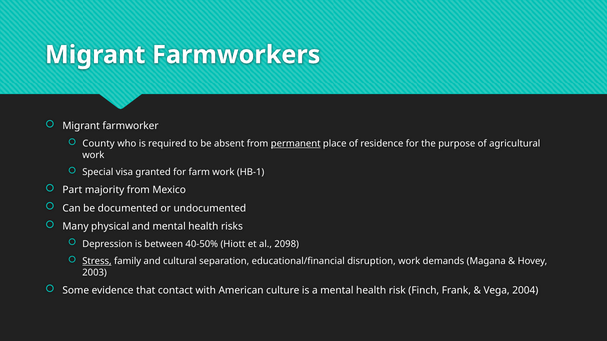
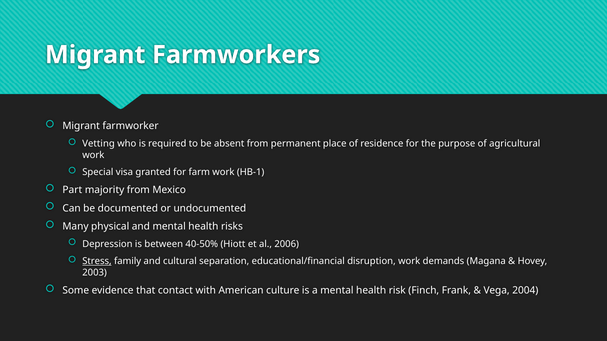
County: County -> Vetting
permanent underline: present -> none
2098: 2098 -> 2006
